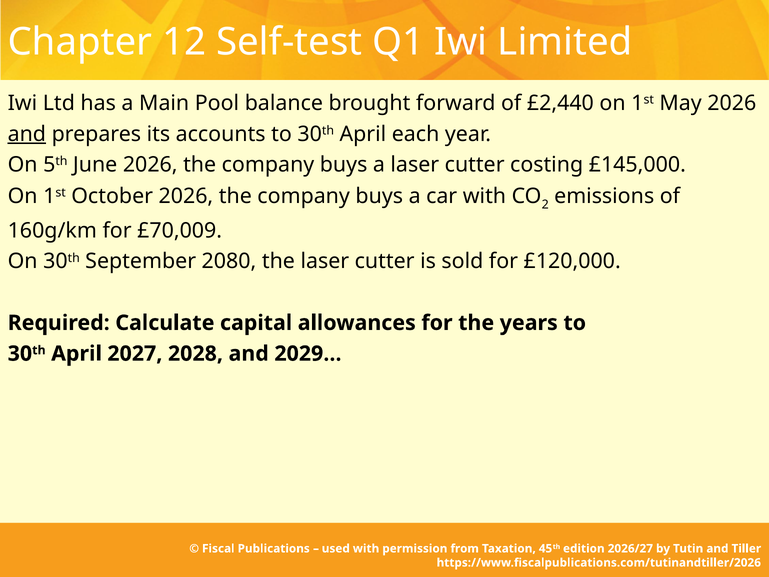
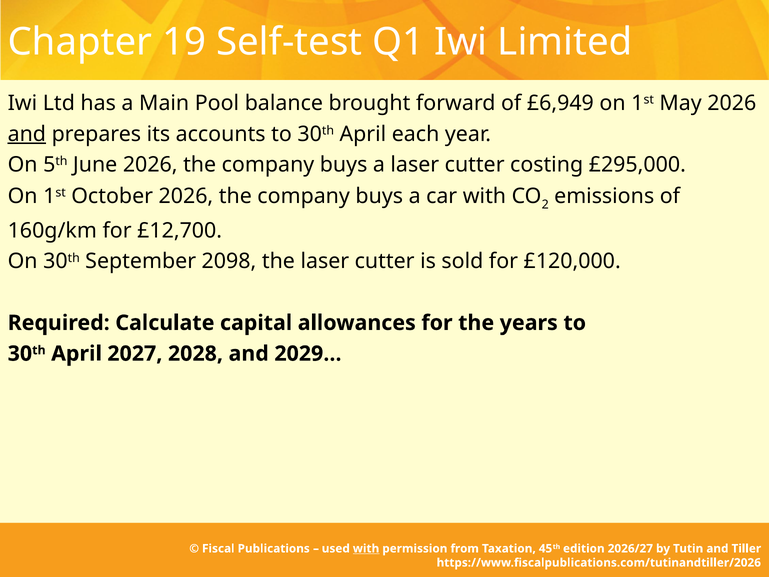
12: 12 -> 19
£2,440: £2,440 -> £6,949
£145,000: £145,000 -> £295,000
£70,009: £70,009 -> £12,700
2080: 2080 -> 2098
with at (366, 548) underline: none -> present
